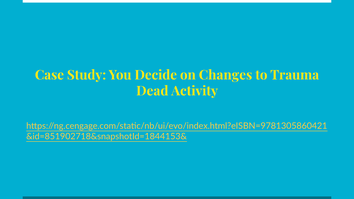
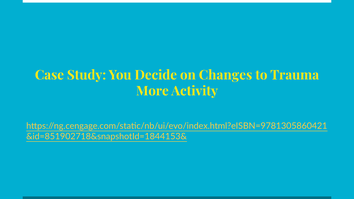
Dead: Dead -> More
